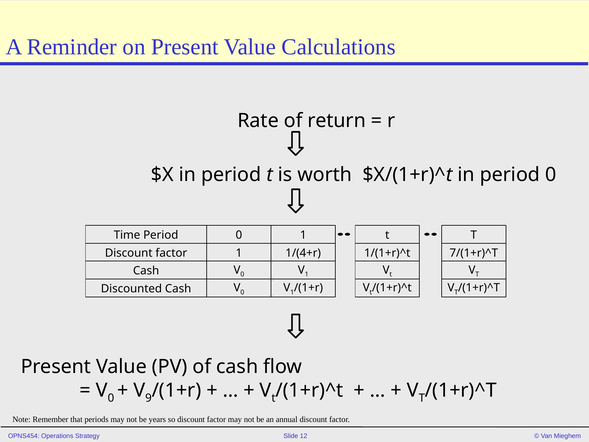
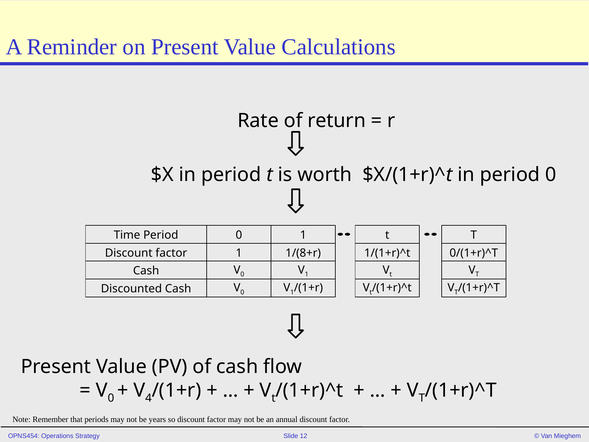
1/(4+r: 1/(4+r -> 1/(8+r
7/(1+r)^T: 7/(1+r)^T -> 0/(1+r)^T
9: 9 -> 4
